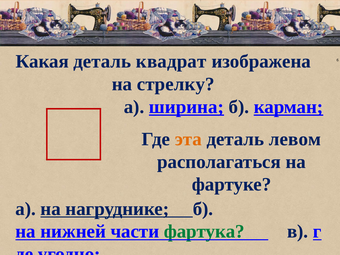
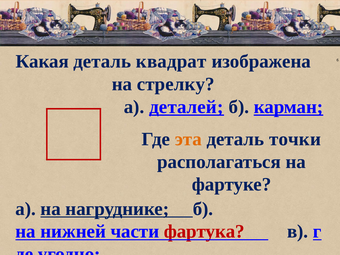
ширина: ширина -> деталей
левом: левом -> точки
фартука colour: green -> red
